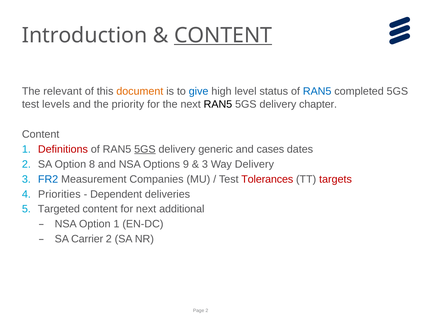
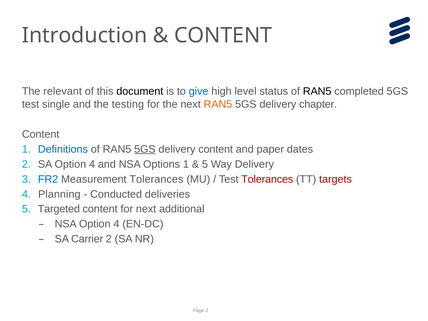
CONTENT at (223, 35) underline: present -> none
document colour: orange -> black
RAN5 at (317, 91) colour: blue -> black
levels: levels -> single
priority: priority -> testing
RAN5 at (218, 104) colour: black -> orange
Definitions colour: red -> blue
delivery generic: generic -> content
cases: cases -> paper
SA Option 8: 8 -> 4
Options 9: 9 -> 1
3 at (205, 164): 3 -> 5
Measurement Companies: Companies -> Tolerances
Priorities: Priorities -> Planning
Dependent: Dependent -> Conducted
NSA Option 1: 1 -> 4
